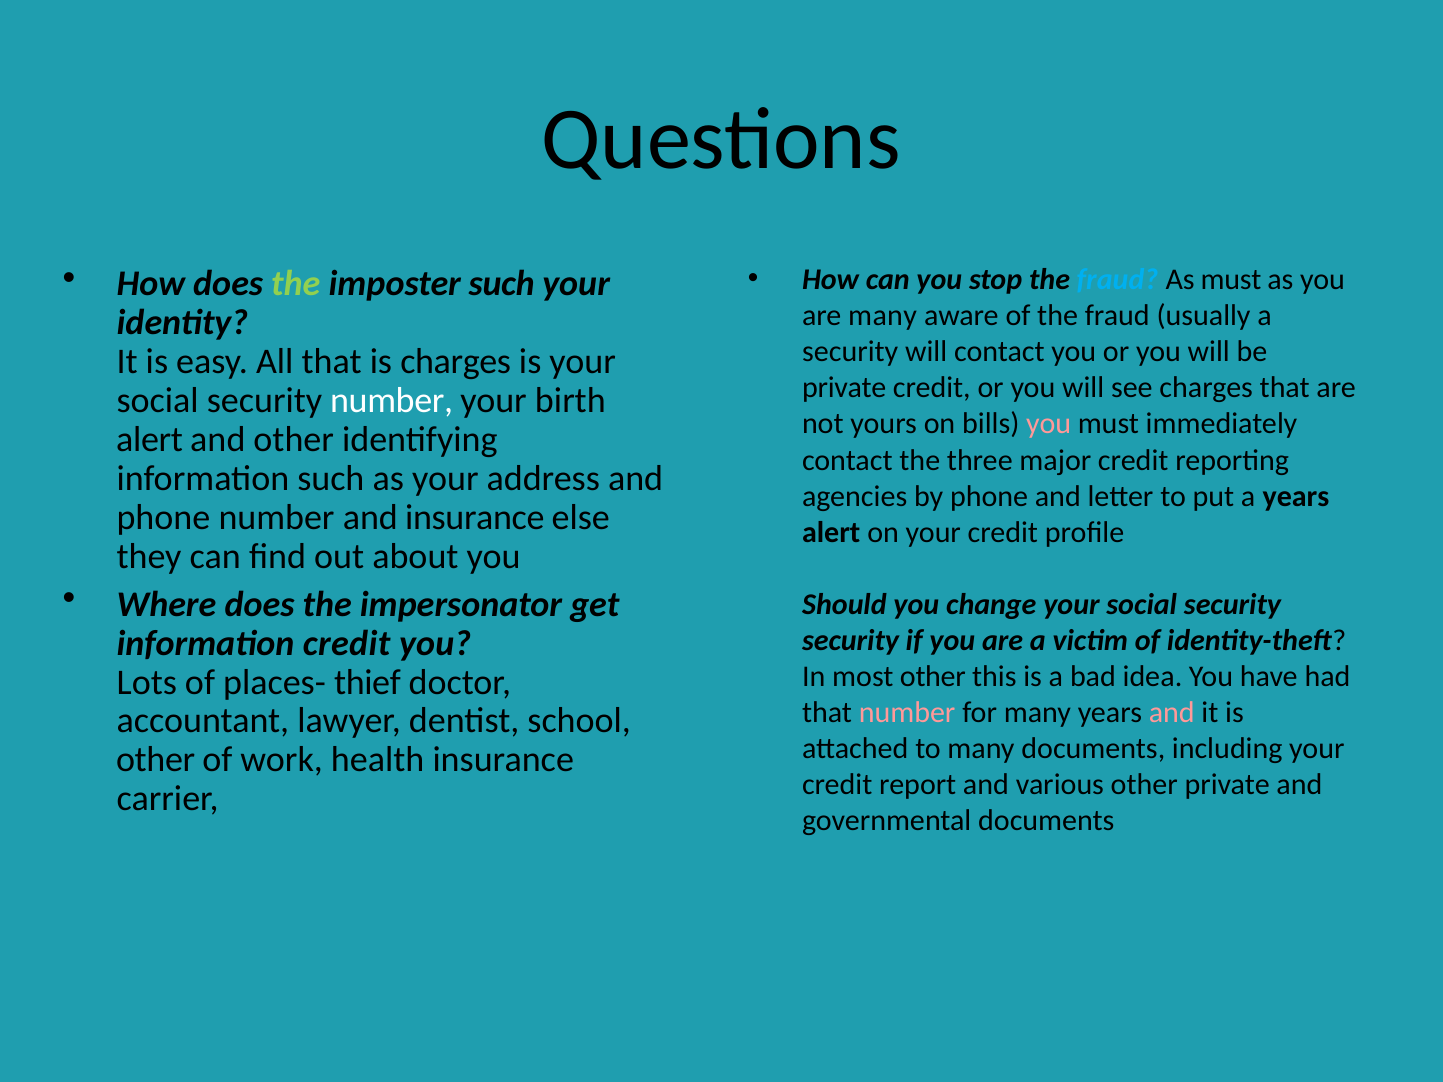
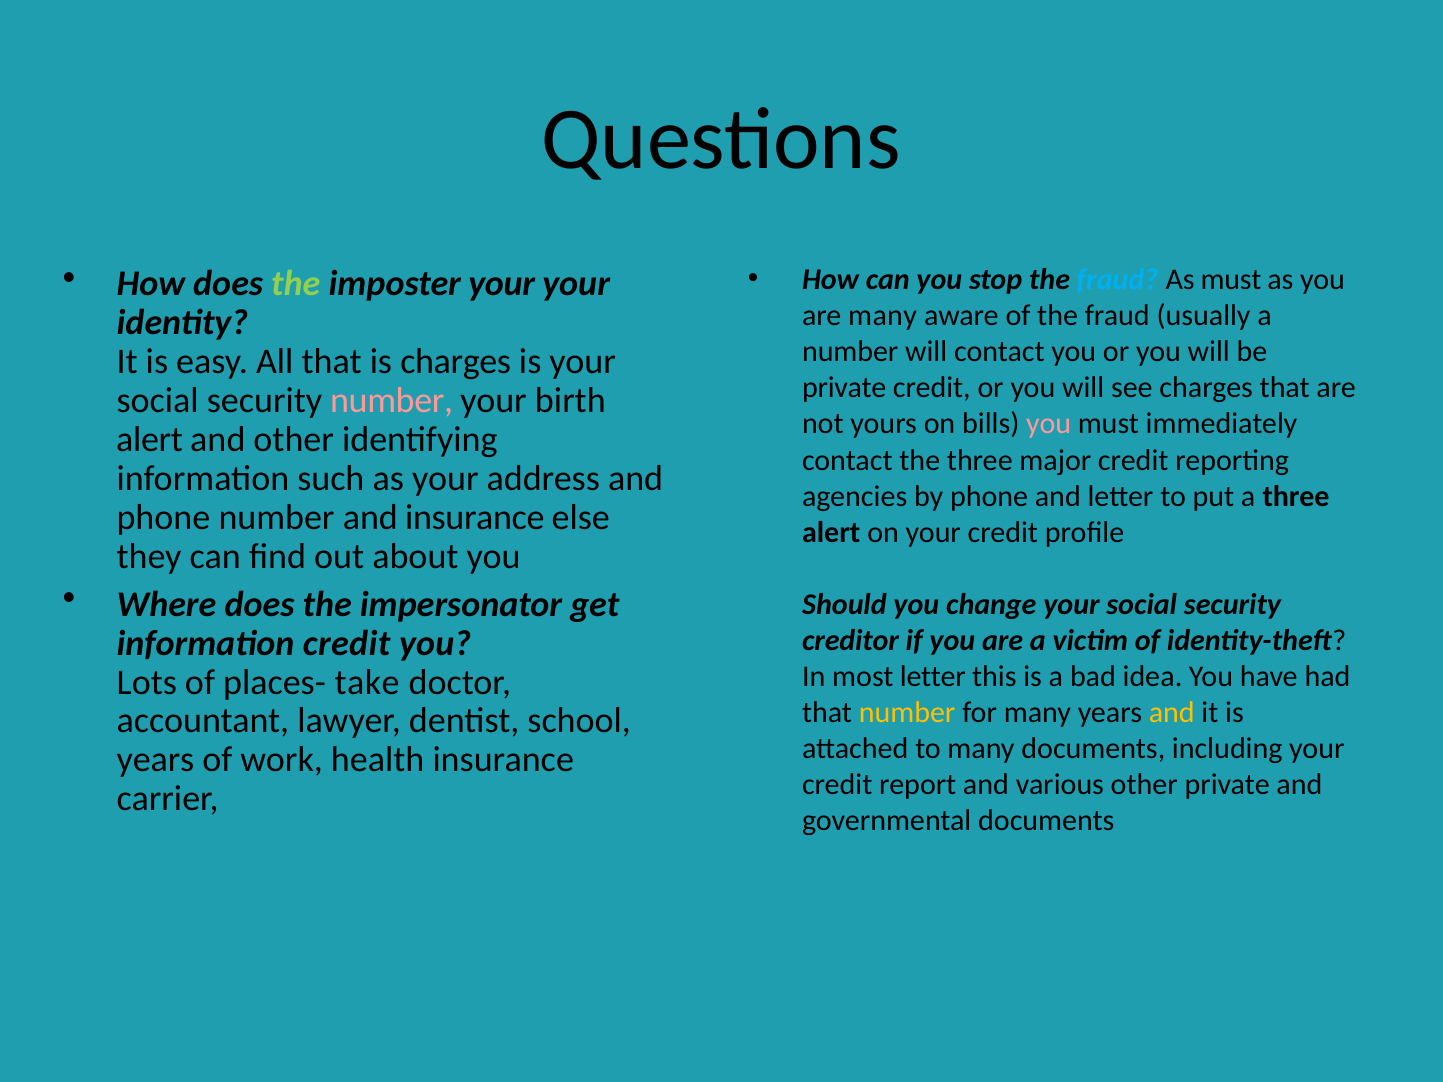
imposter such: such -> your
security at (850, 352): security -> number
number at (392, 401) colour: white -> pink
a years: years -> three
security at (851, 641): security -> creditor
most other: other -> letter
thief: thief -> take
number at (907, 713) colour: pink -> yellow
and at (1172, 713) colour: pink -> yellow
other at (156, 760): other -> years
